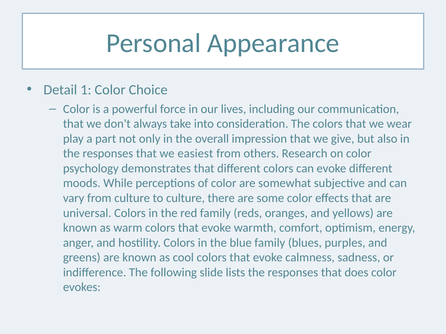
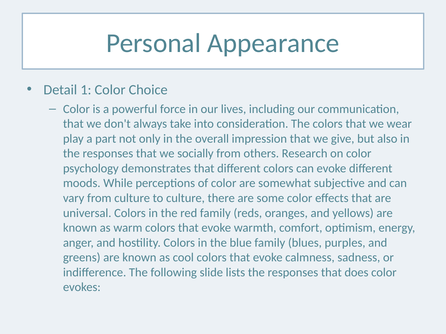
easiest: easiest -> socially
